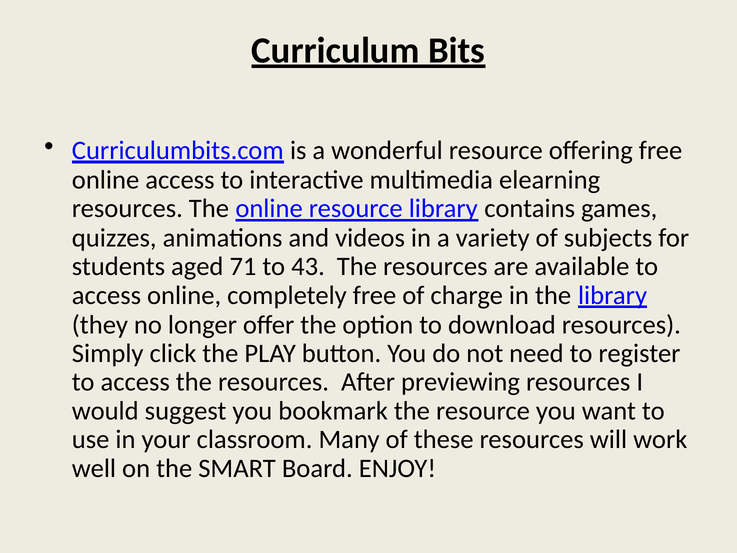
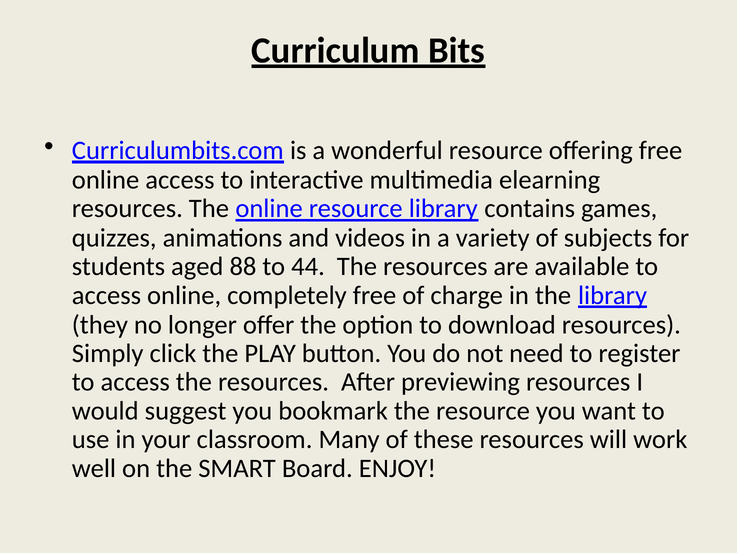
71: 71 -> 88
43: 43 -> 44
